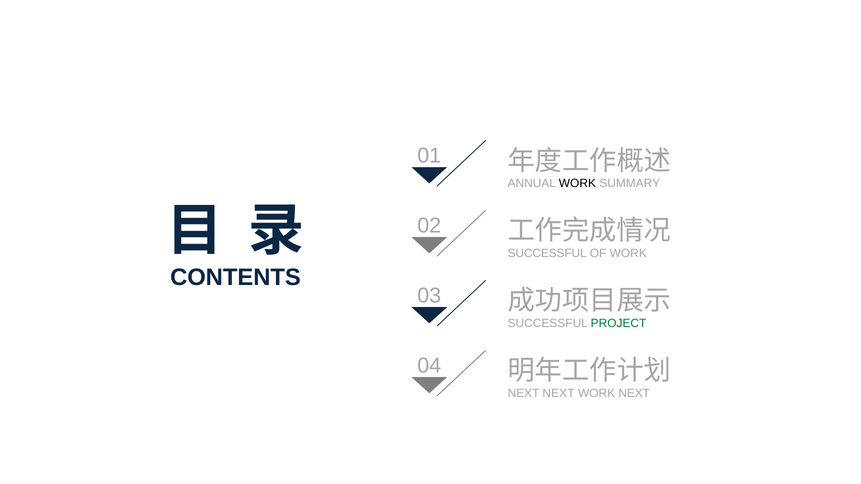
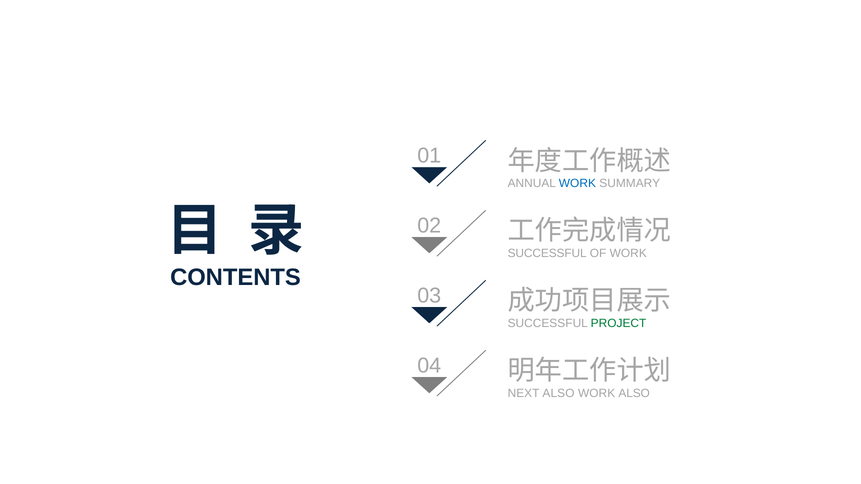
WORK at (577, 184) colour: black -> blue
NEXT NEXT: NEXT -> ALSO
WORK NEXT: NEXT -> ALSO
